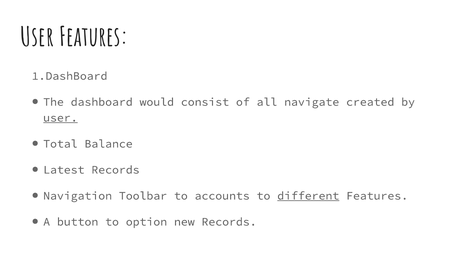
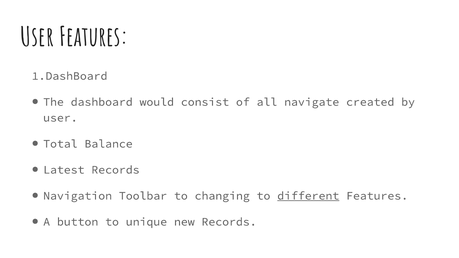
user at (60, 118) underline: present -> none
accounts: accounts -> changing
option: option -> unique
